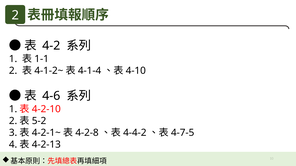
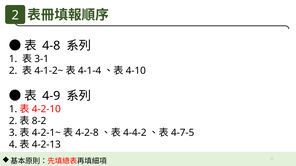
4-2: 4-2 -> 4-8
1-1: 1-1 -> 3-1
4-6: 4-6 -> 4-9
5-2: 5-2 -> 8-2
